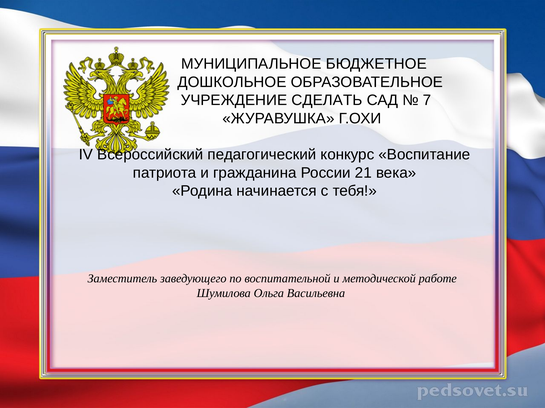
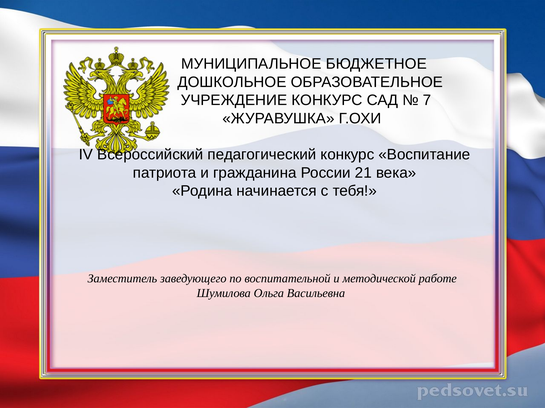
УЧРЕЖДЕНИЕ СДЕЛАТЬ: СДЕЛАТЬ -> КОНКУРС
